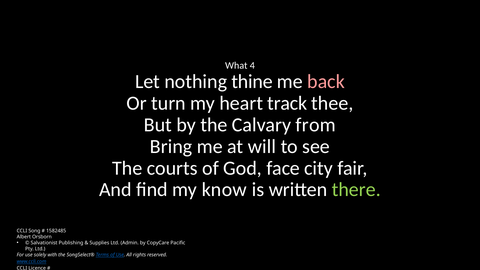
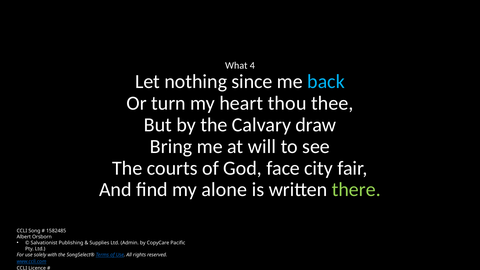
thine: thine -> since
back colour: pink -> light blue
track: track -> thou
from: from -> draw
know: know -> alone
